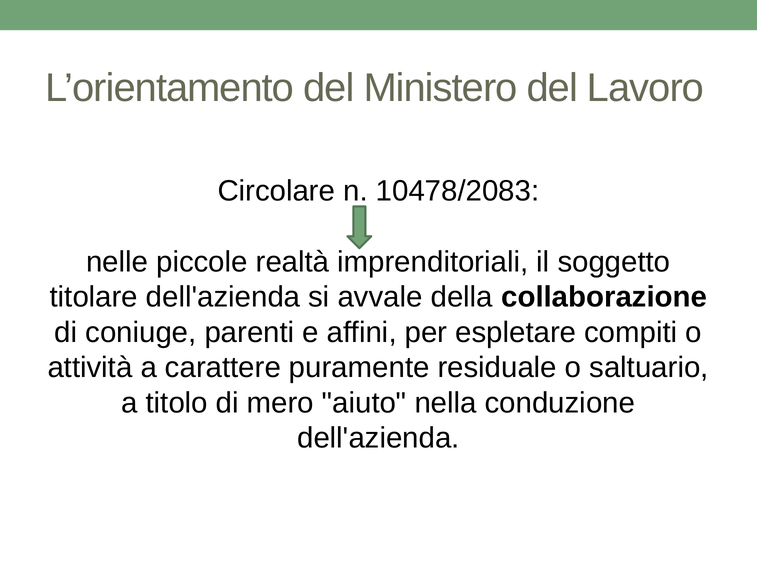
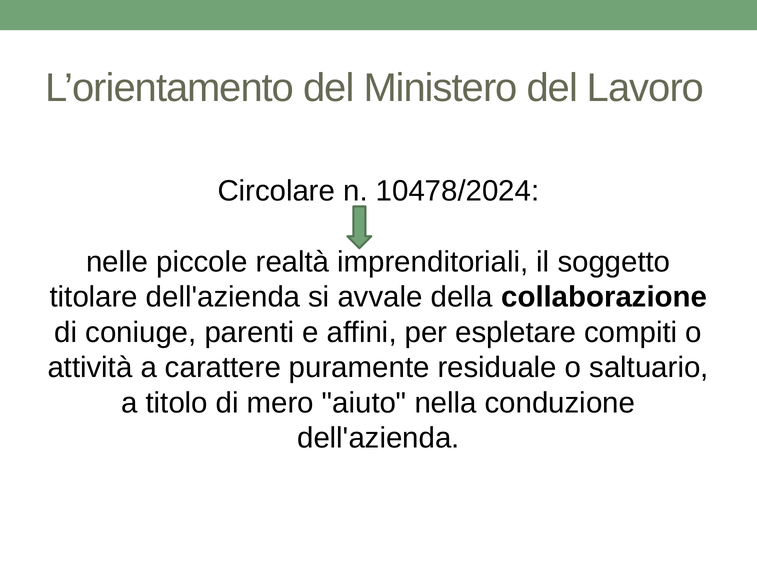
10478/2083: 10478/2083 -> 10478/2024
